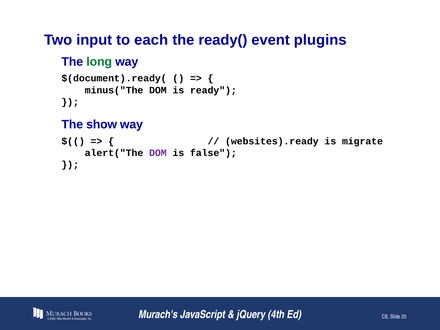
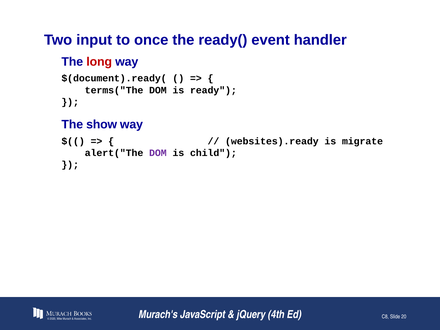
each: each -> once
plugins: plugins -> handler
long colour: green -> red
minus("The: minus("The -> terms("The
false: false -> child
